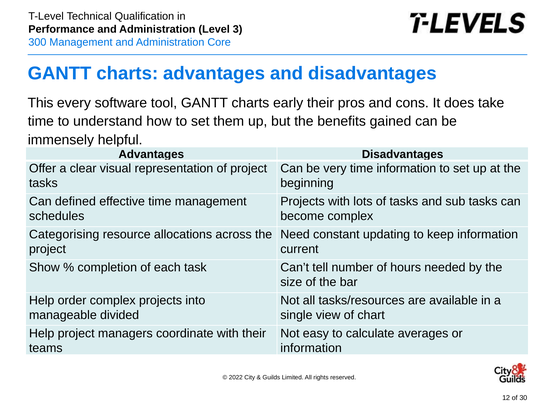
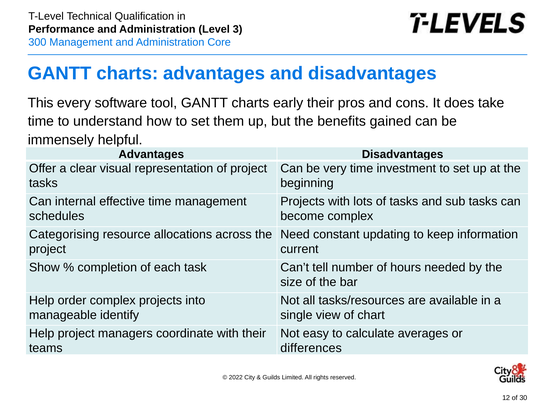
time information: information -> investment
defined: defined -> internal
divided: divided -> identify
information at (311, 348): information -> differences
